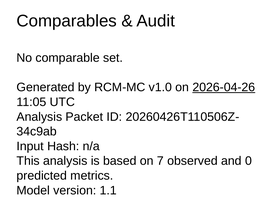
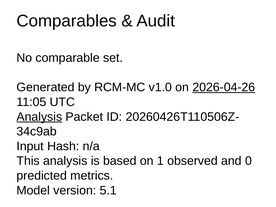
Analysis at (39, 117) underline: none -> present
7: 7 -> 1
1.1: 1.1 -> 5.1
